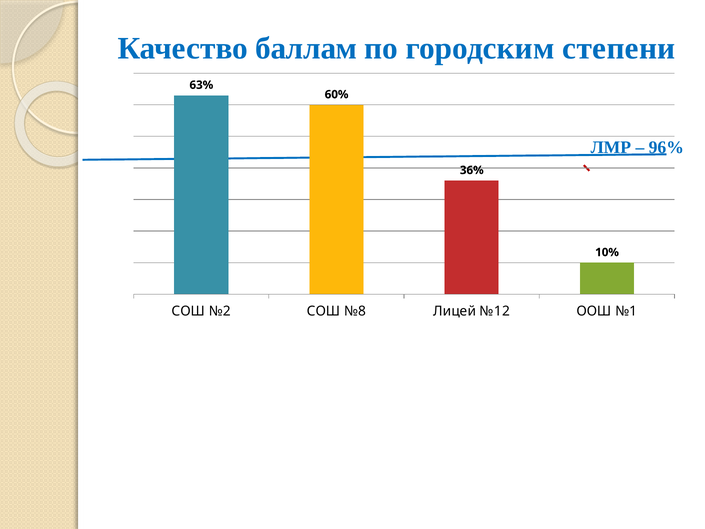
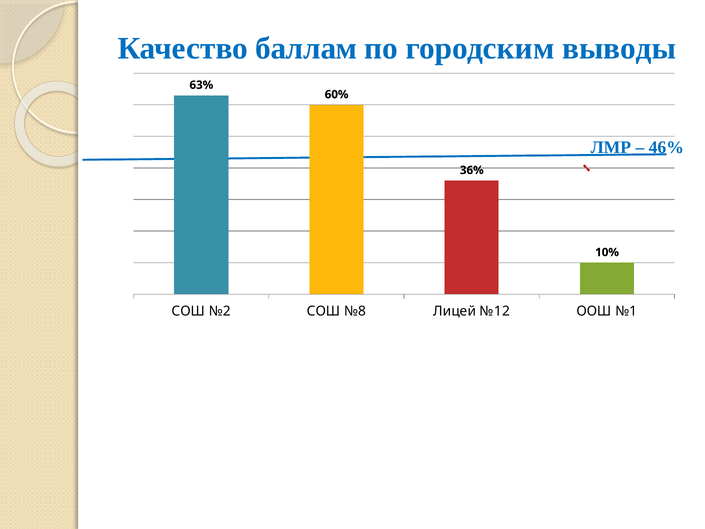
степени: степени -> выводы
96%: 96% -> 46%
